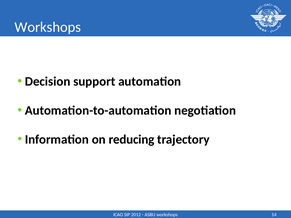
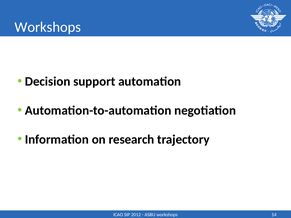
reducing: reducing -> research
